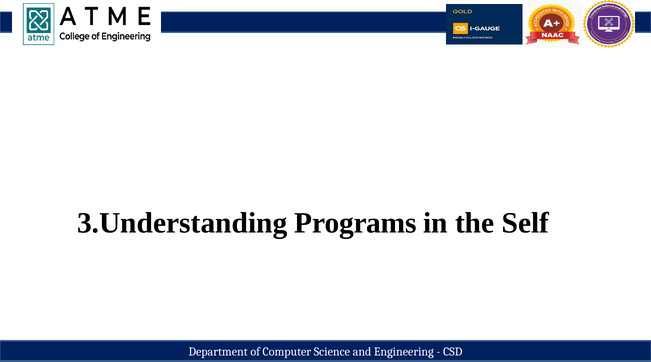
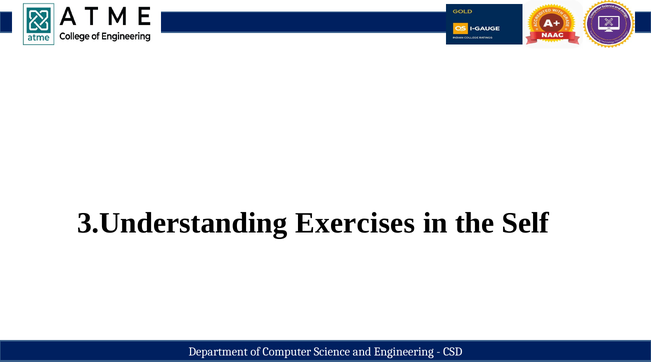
Programs: Programs -> Exercises
